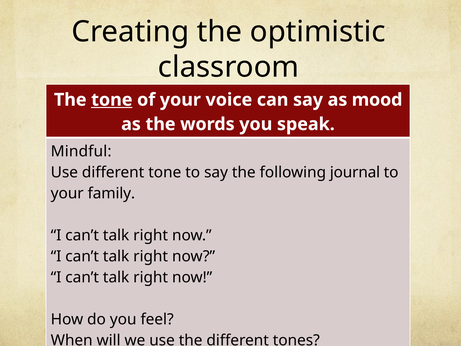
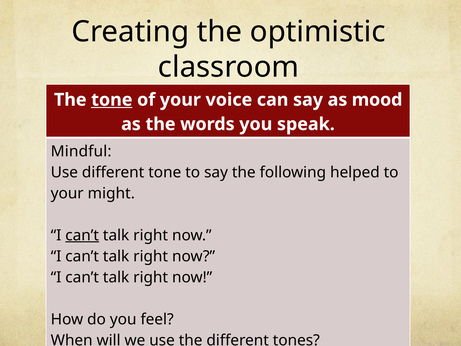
journal: journal -> helped
family: family -> might
can’t at (82, 235) underline: none -> present
